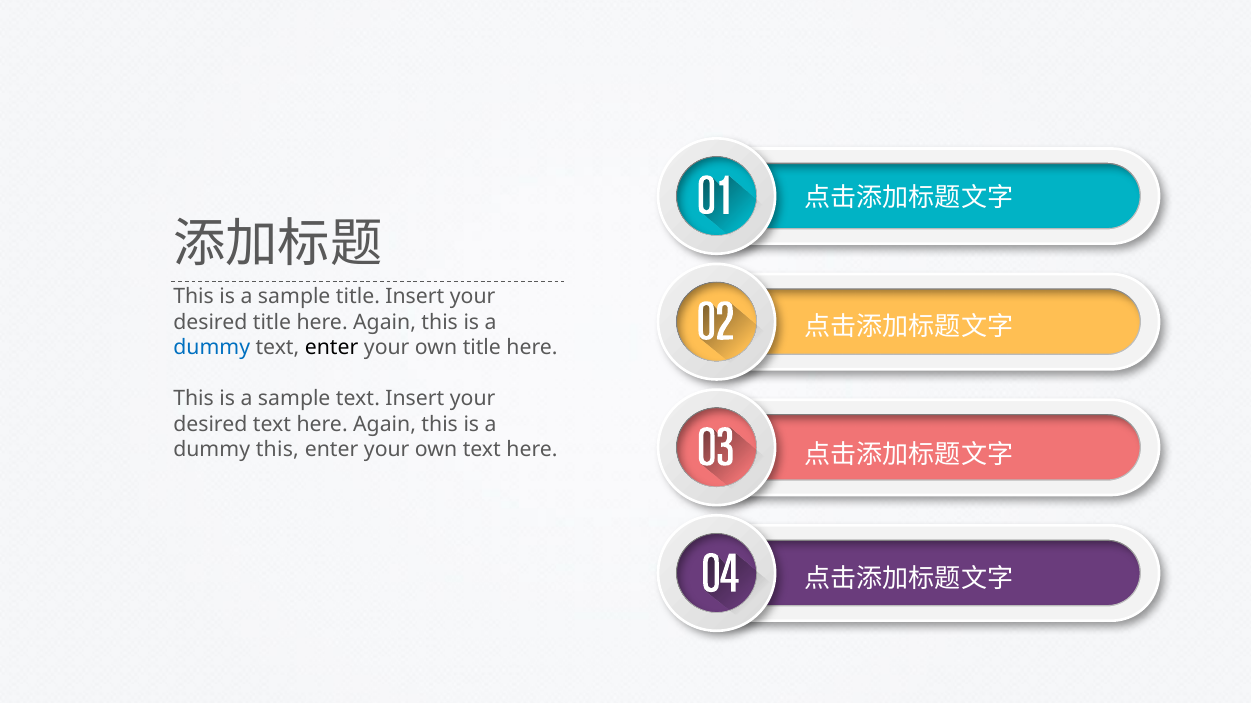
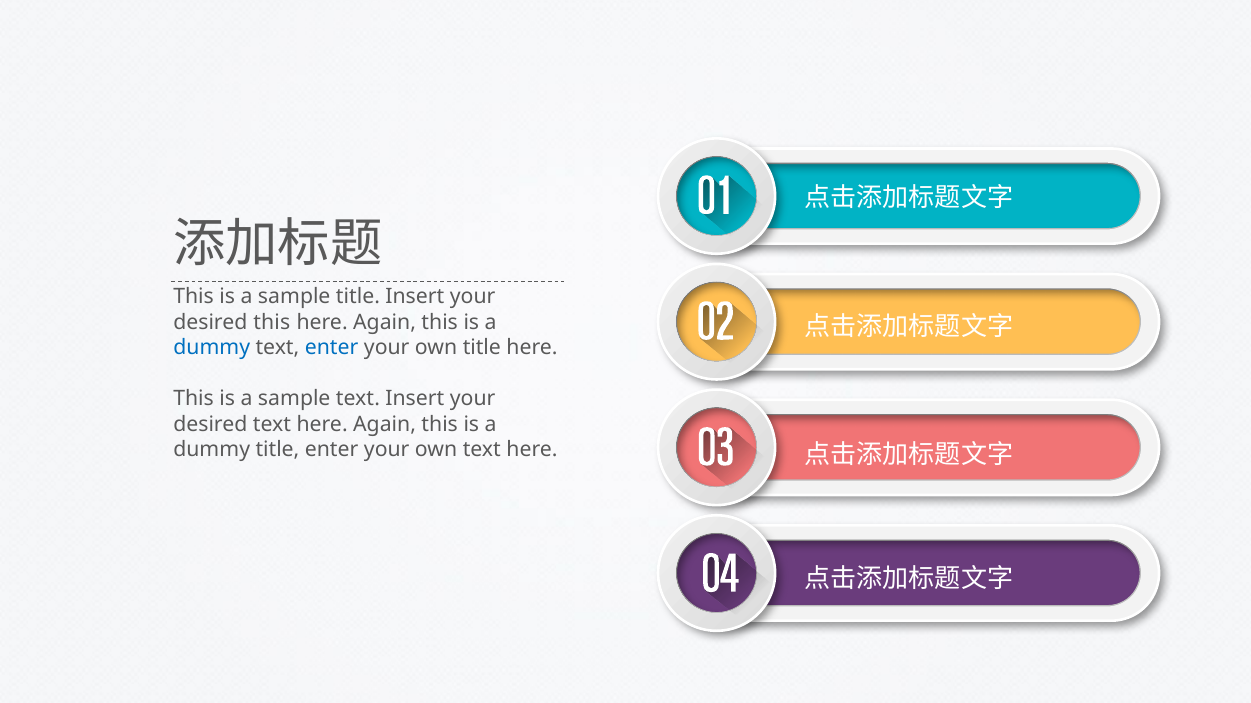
desired title: title -> this
enter at (332, 348) colour: black -> blue
dummy this: this -> title
